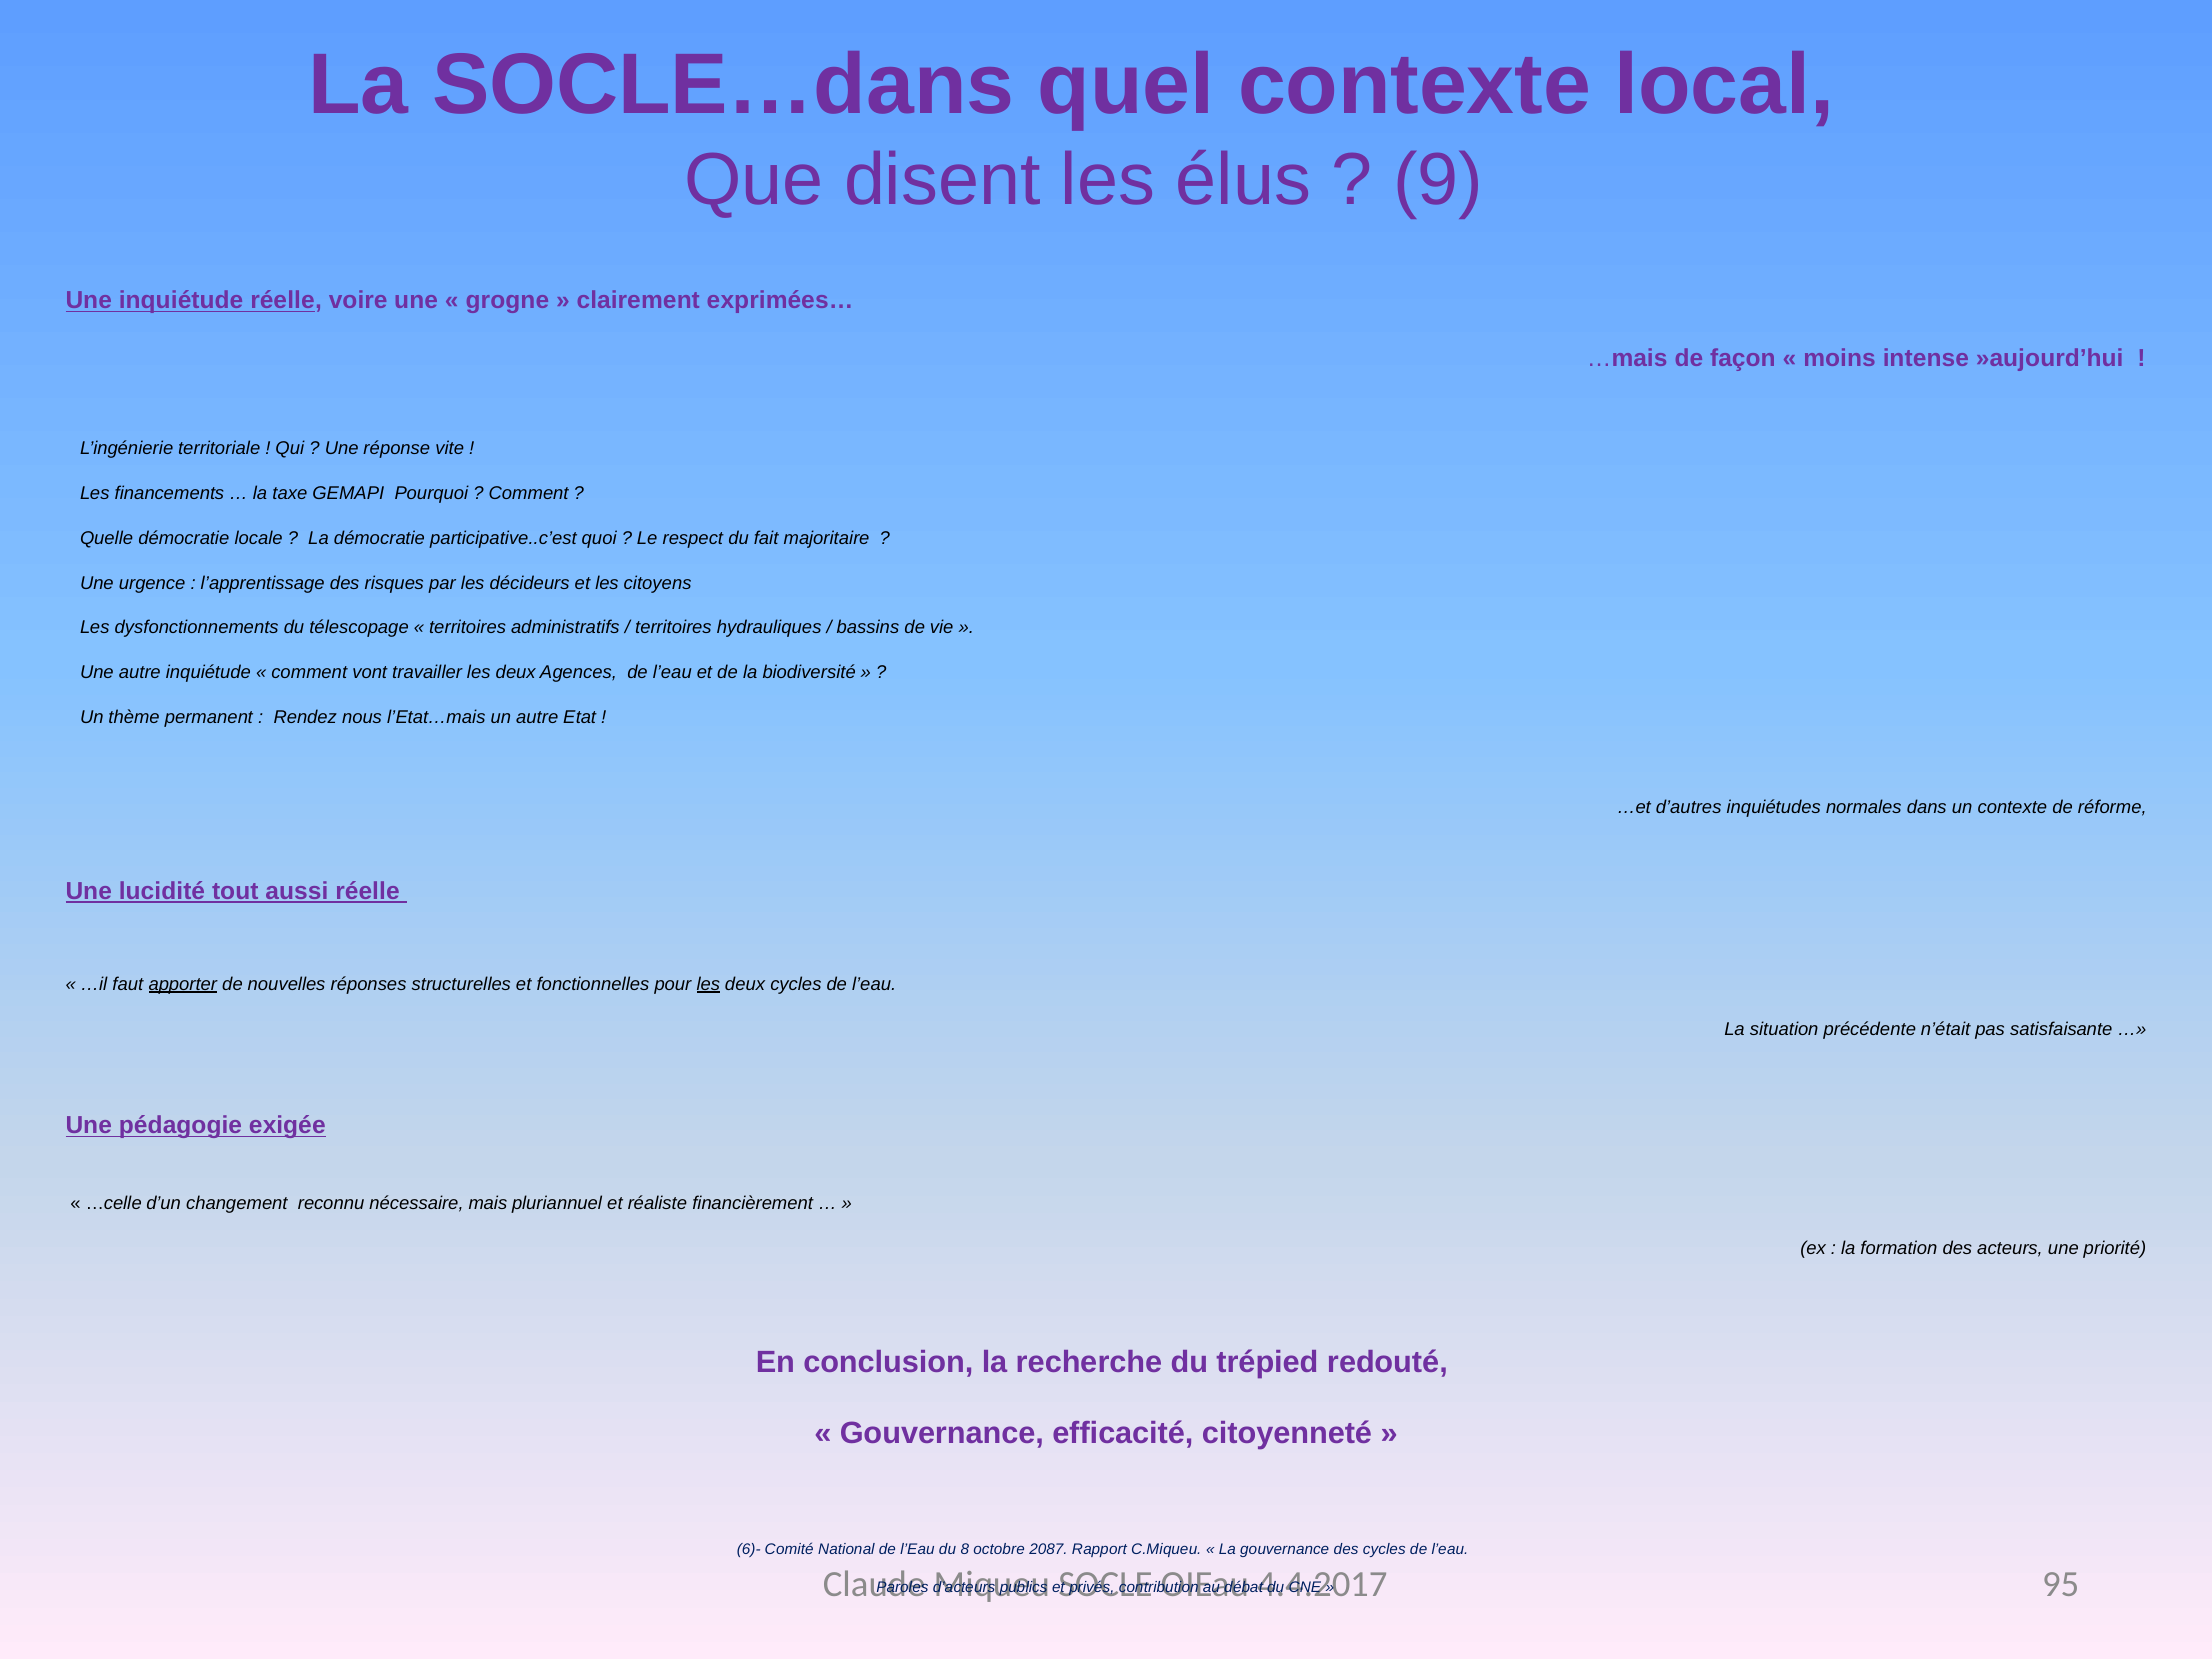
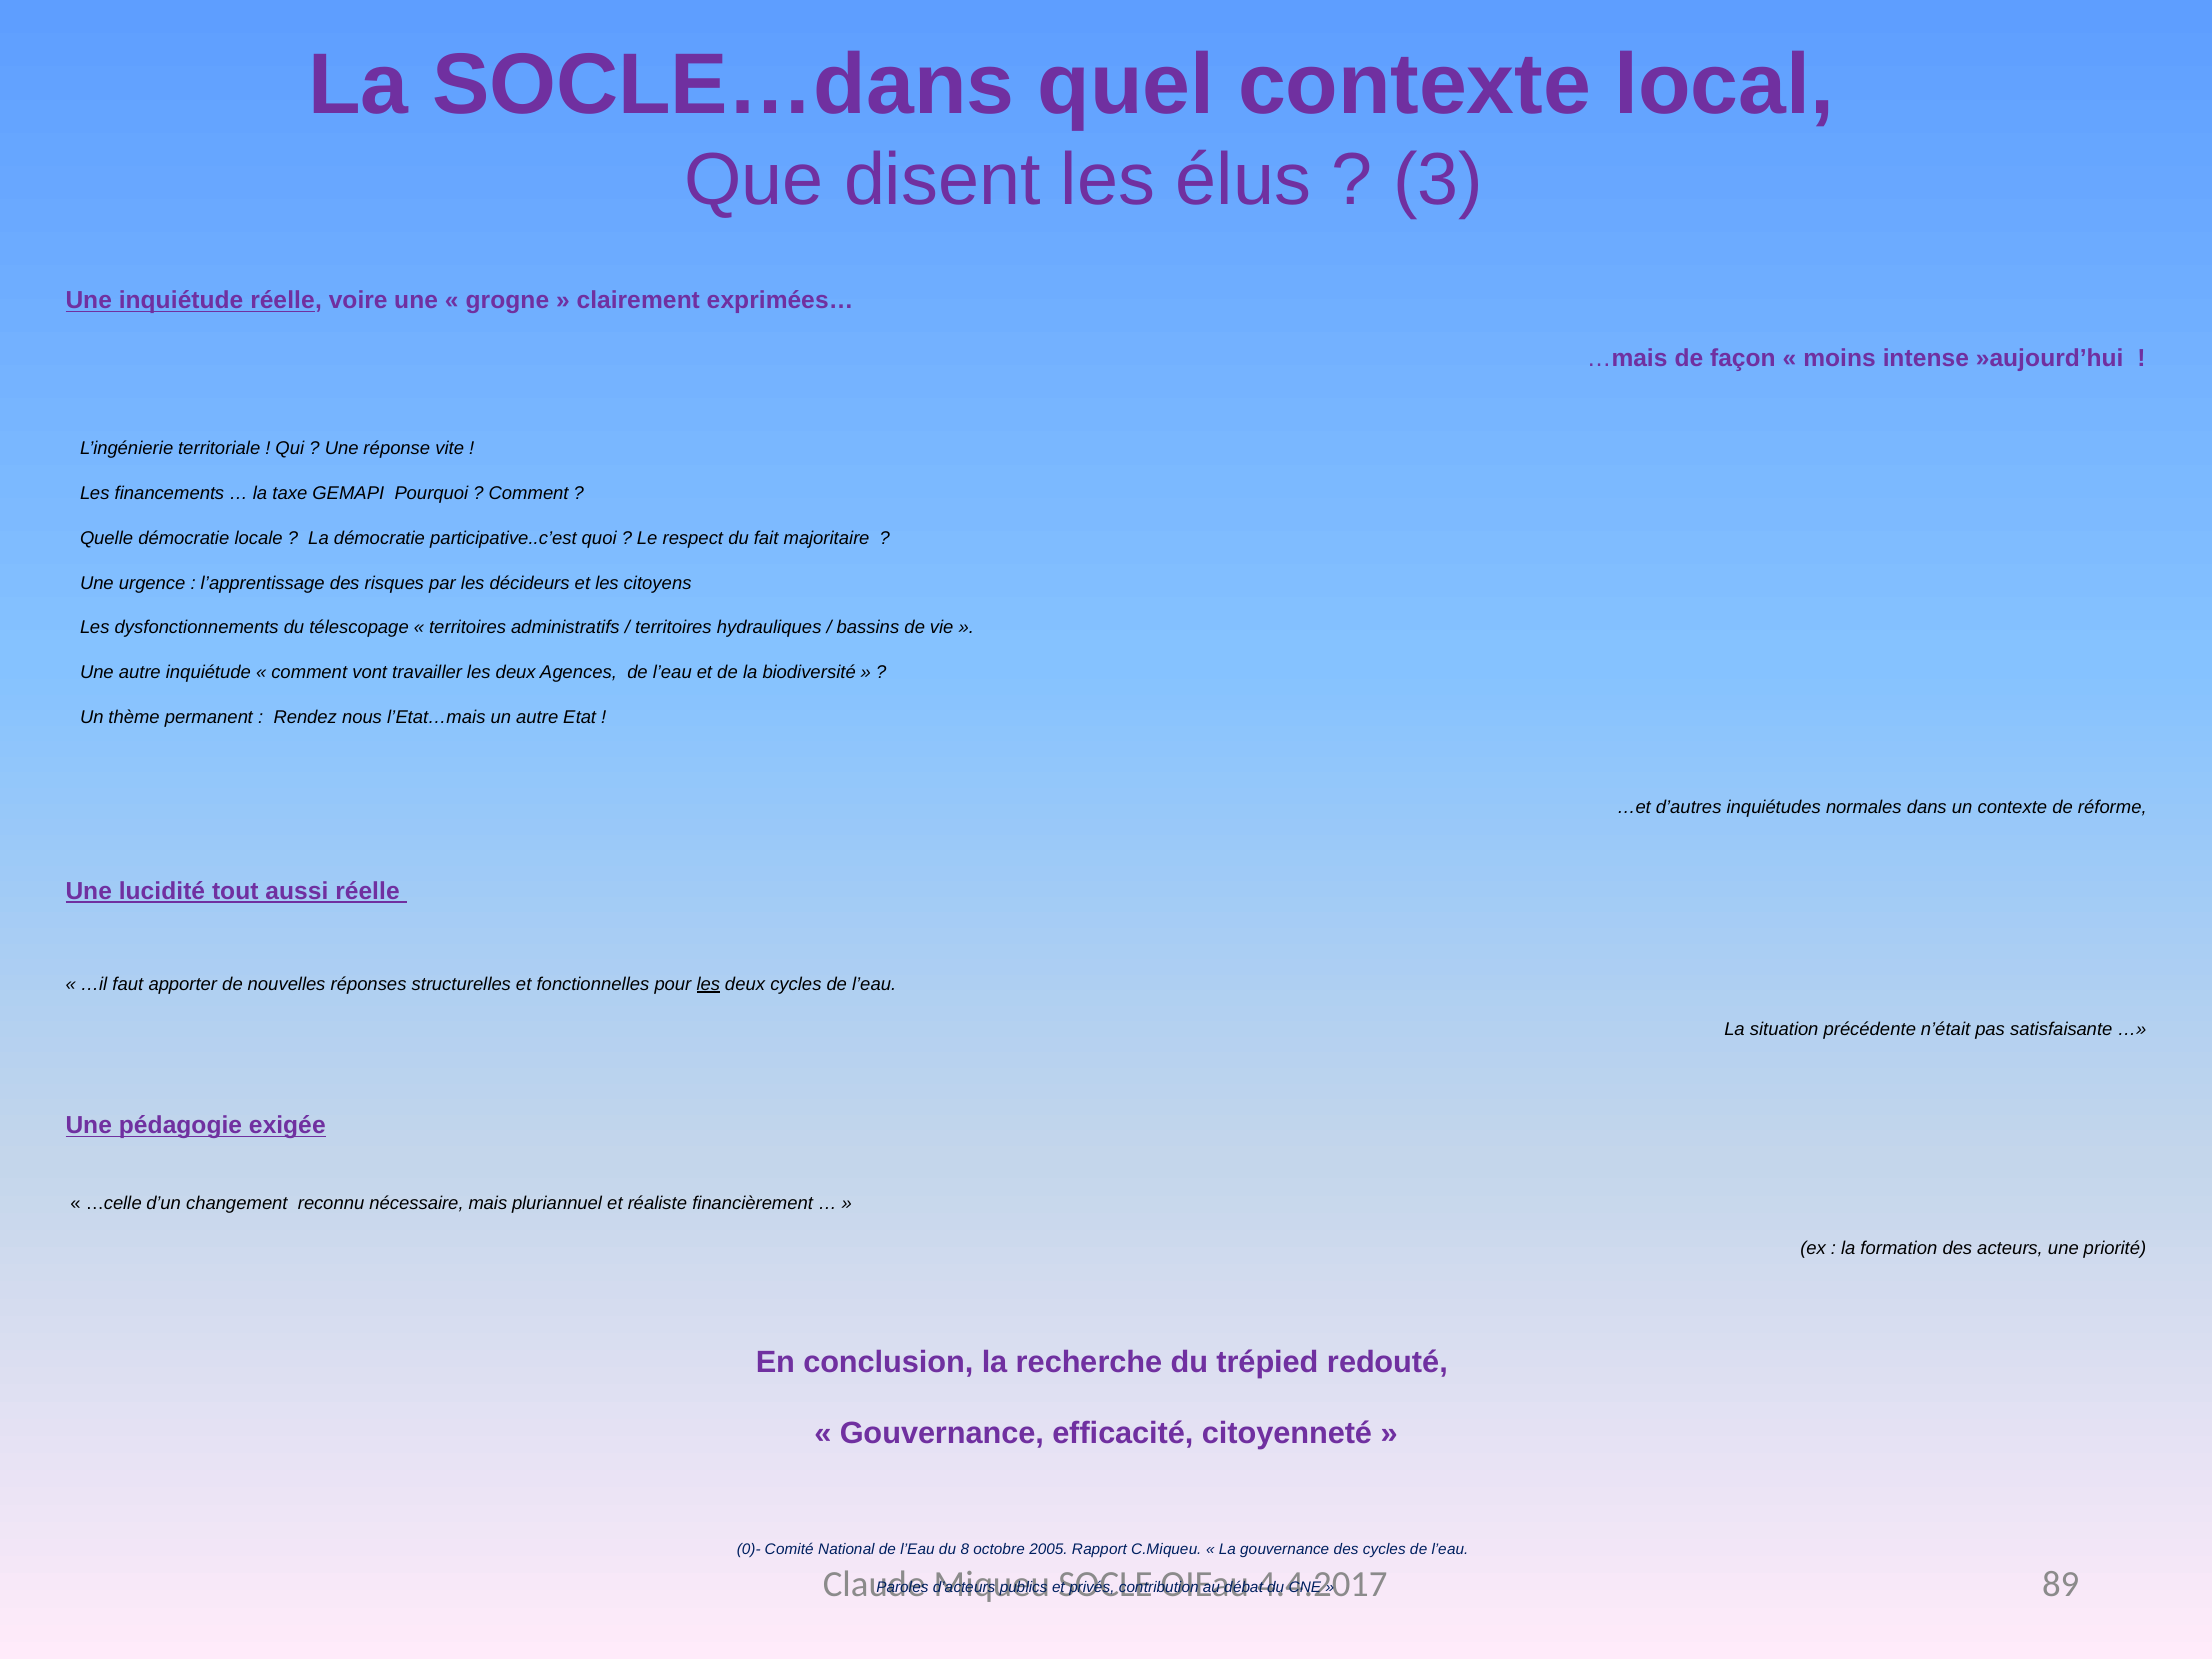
9: 9 -> 3
apporter underline: present -> none
6)-: 6)- -> 0)-
2087: 2087 -> 2005
95: 95 -> 89
